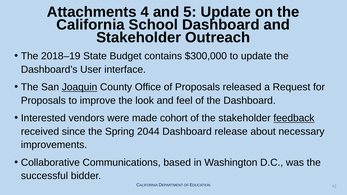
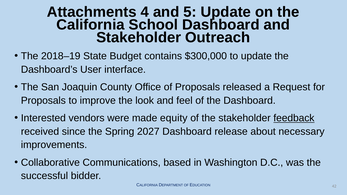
Joaquin underline: present -> none
cohort: cohort -> equity
2044: 2044 -> 2027
